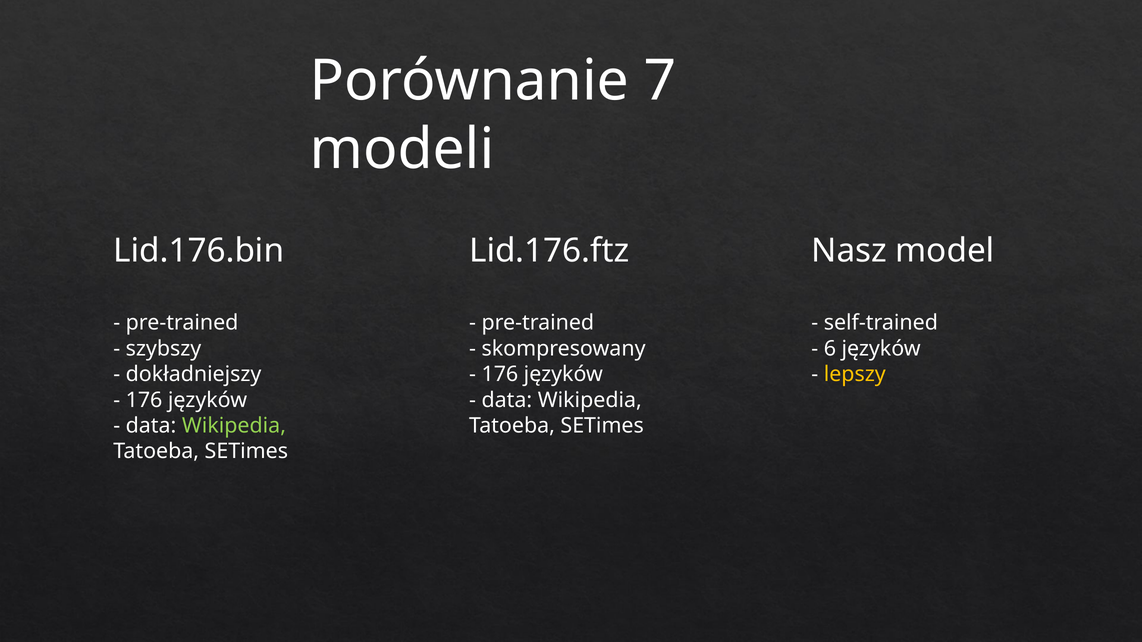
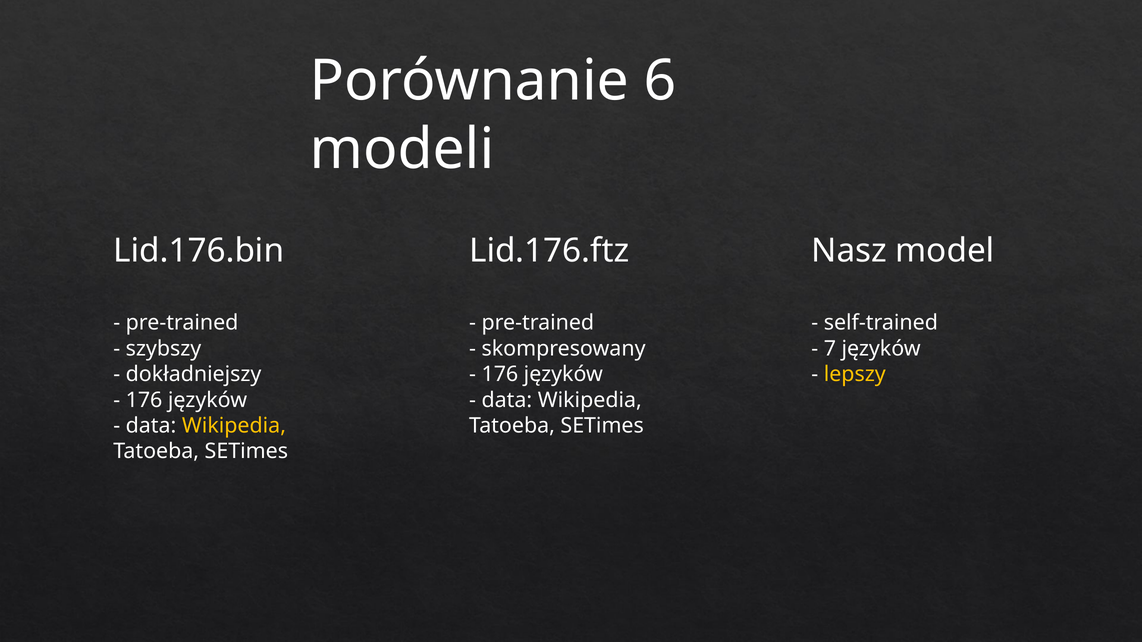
7: 7 -> 6
6: 6 -> 7
Wikipedia at (234, 426) colour: light green -> yellow
